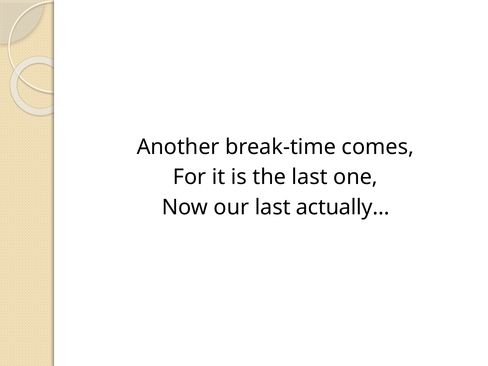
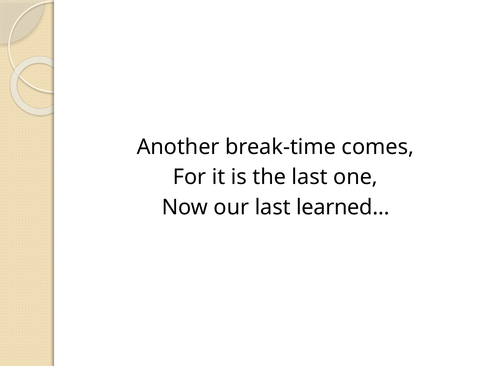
actually…: actually… -> learned…
